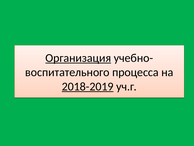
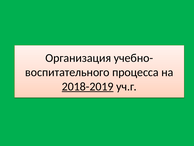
Организация underline: present -> none
